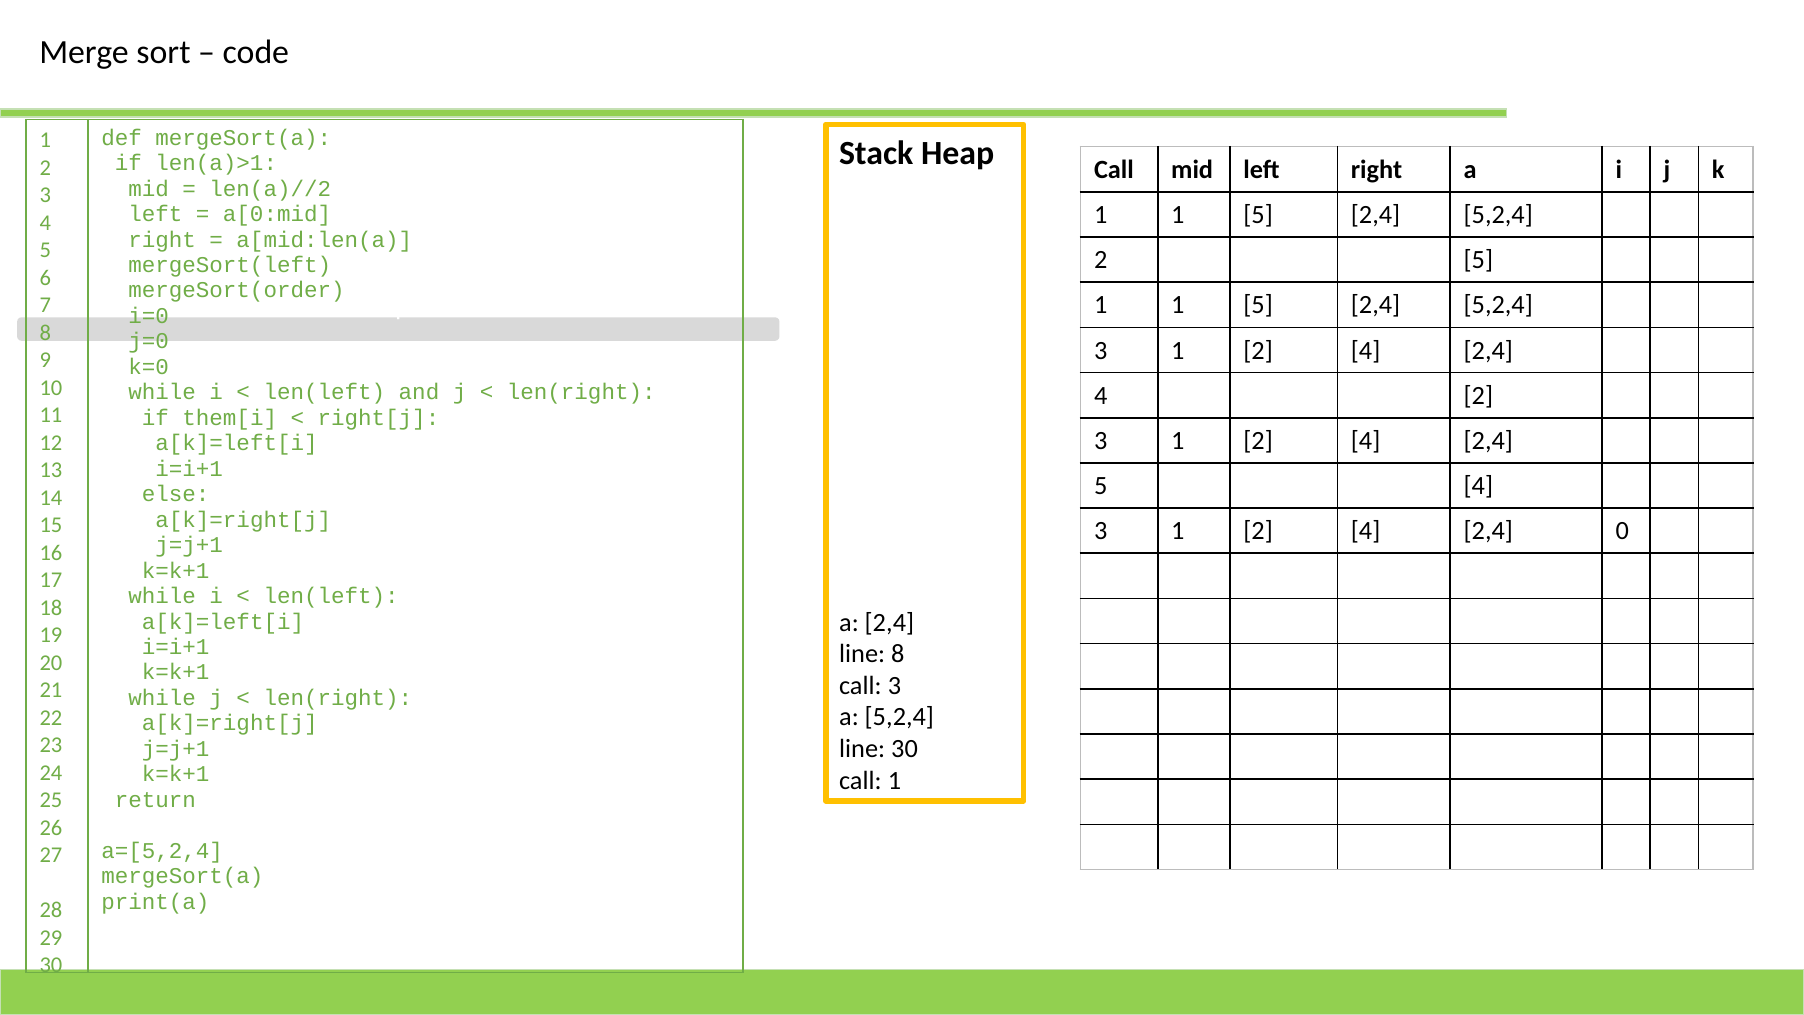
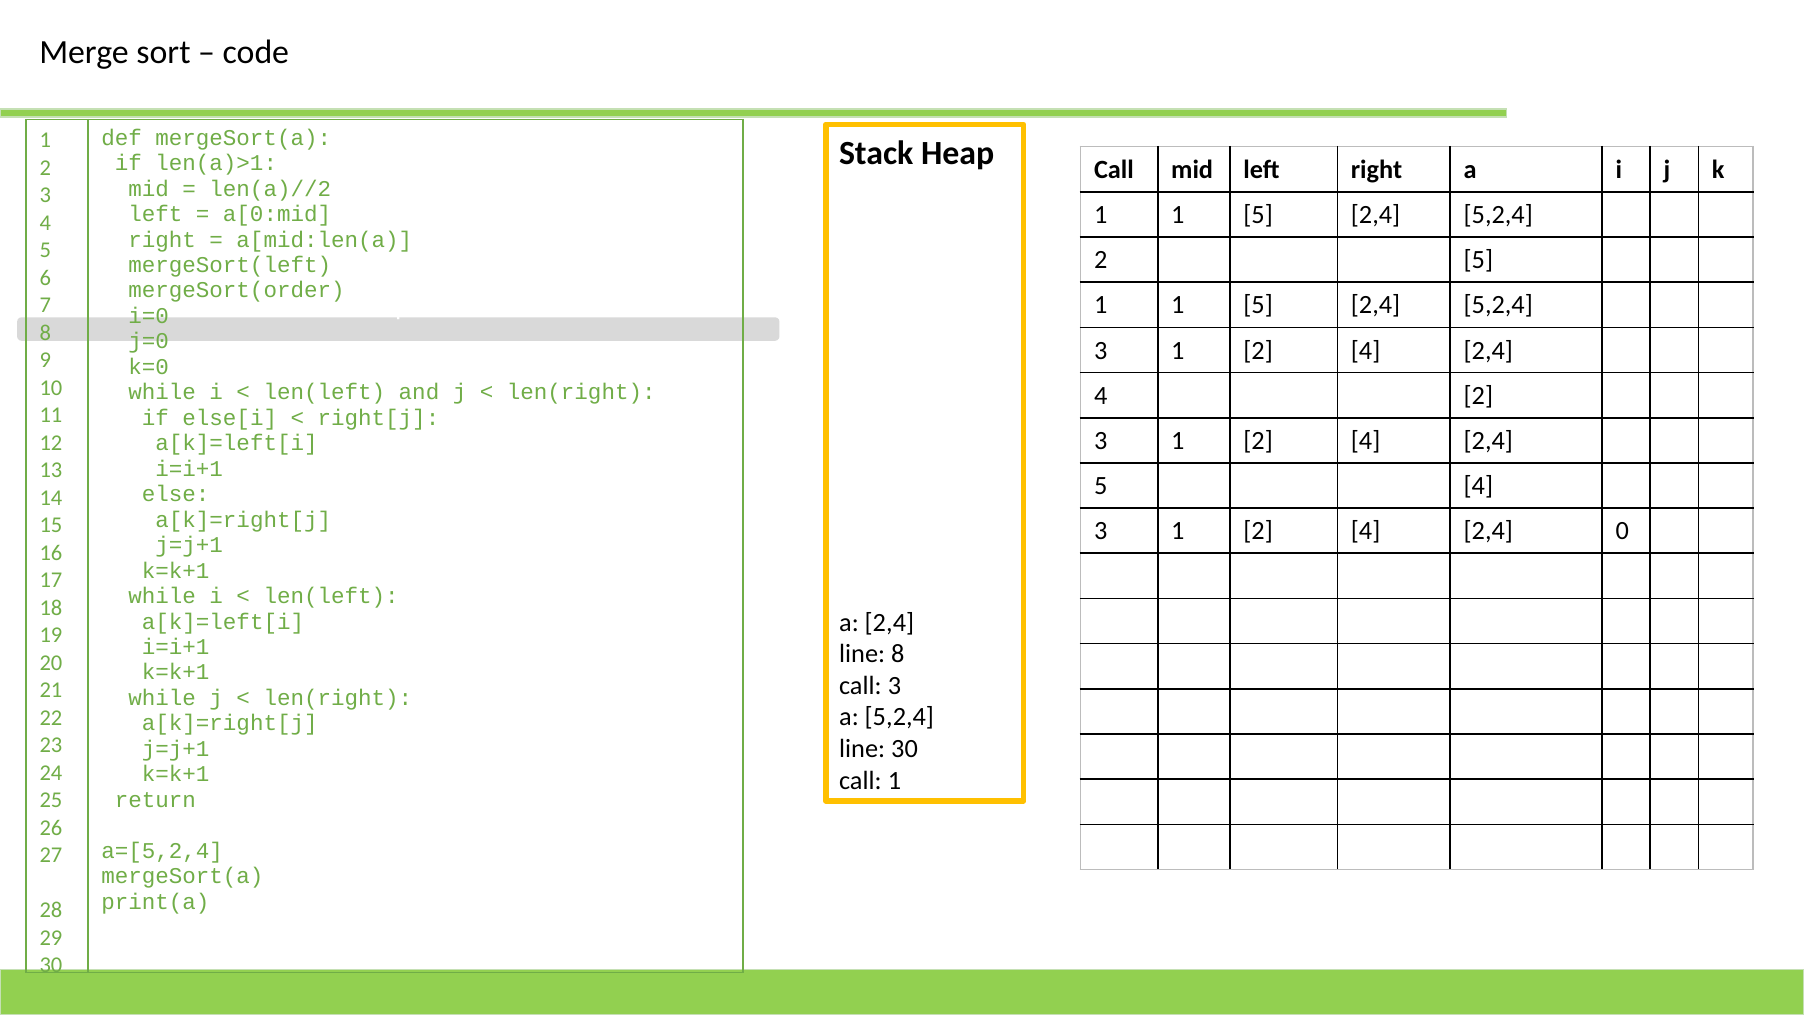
them[i: them[i -> else[i
